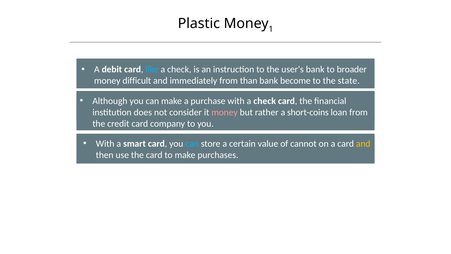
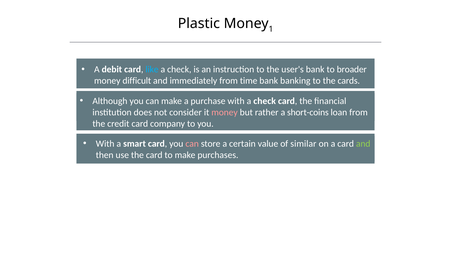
than: than -> time
become: become -> banking
state: state -> cards
can at (192, 144) colour: light blue -> pink
cannot: cannot -> similar
and at (363, 144) colour: yellow -> light green
